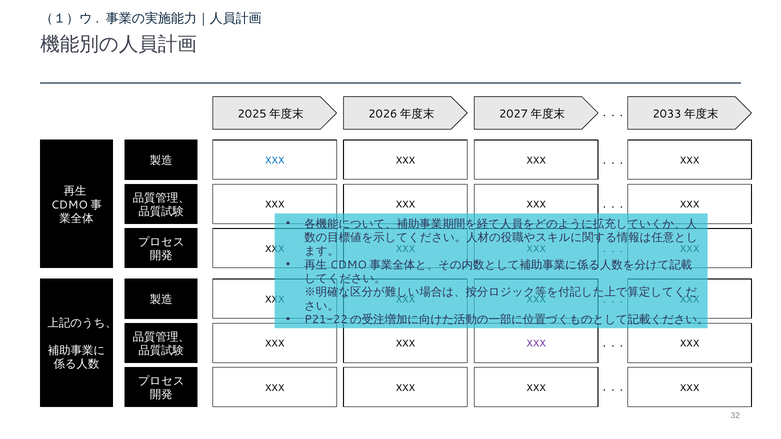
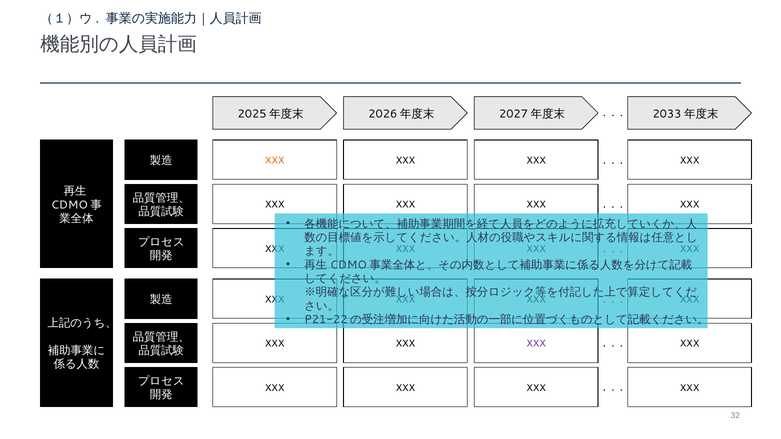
XXX at (275, 161) colour: blue -> orange
